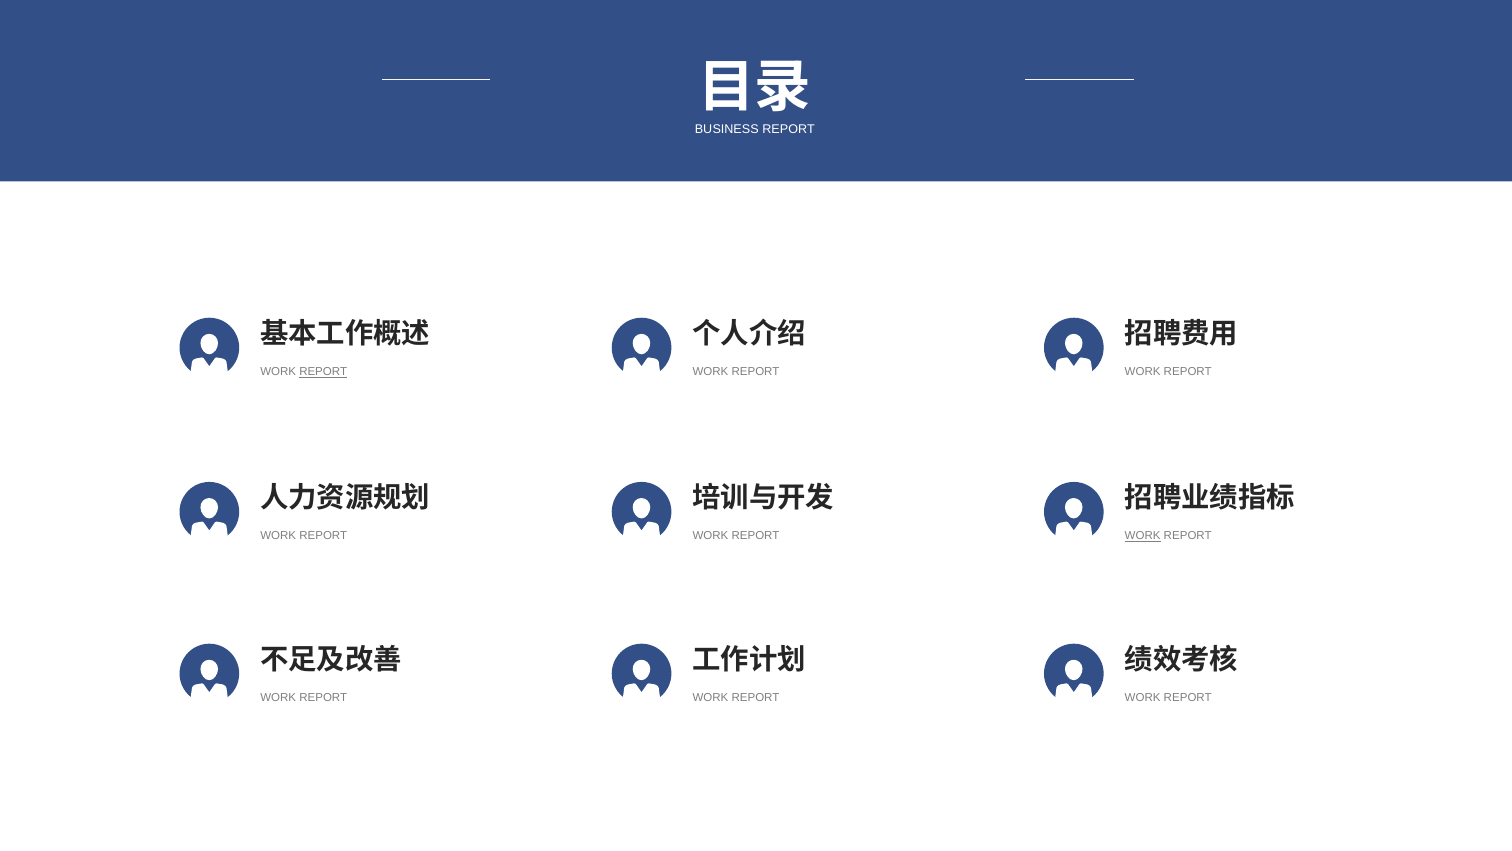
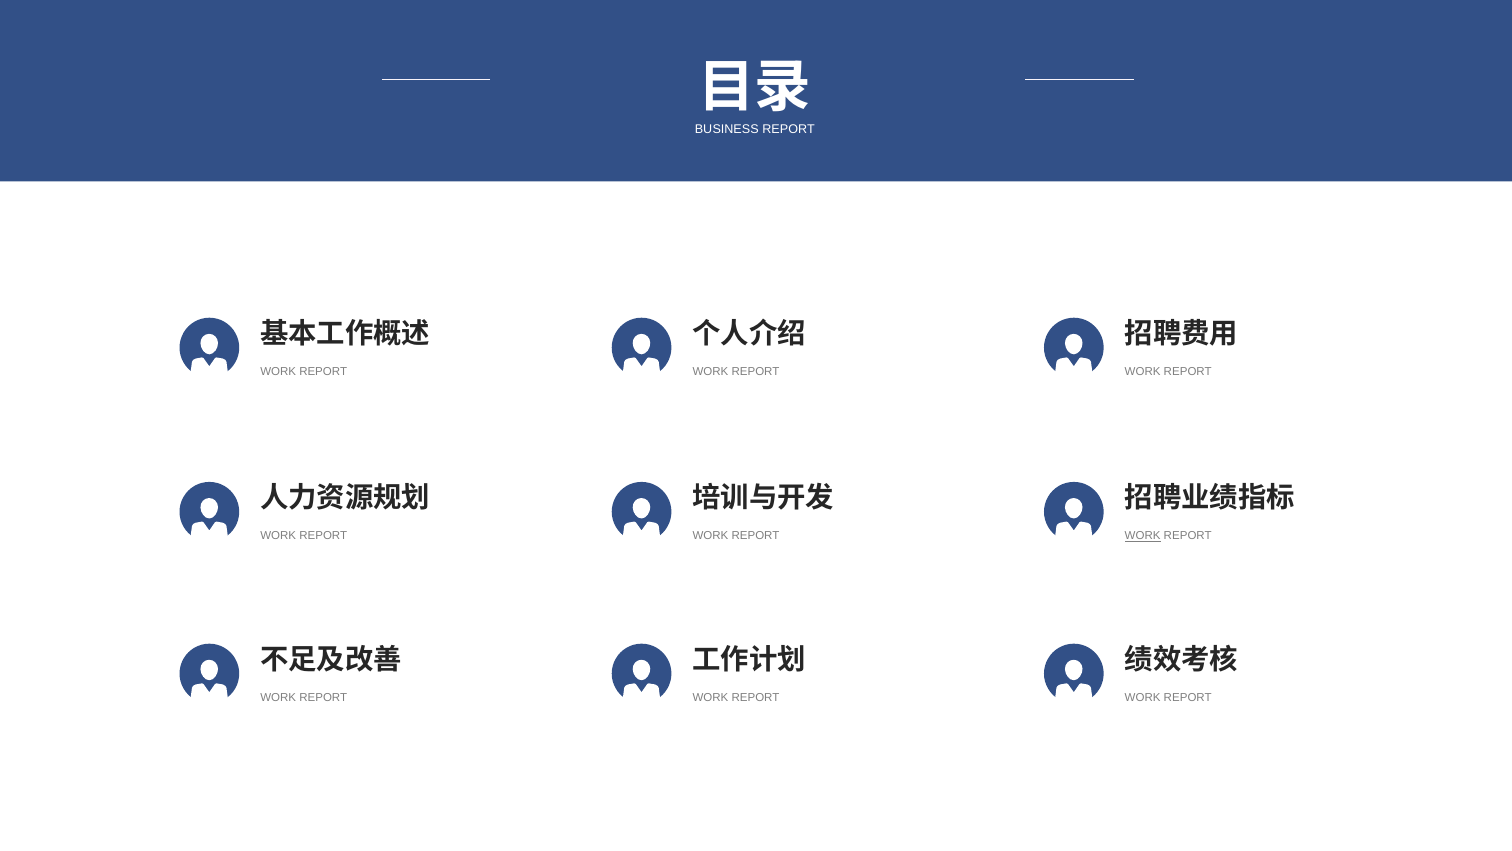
REPORT at (323, 372) underline: present -> none
